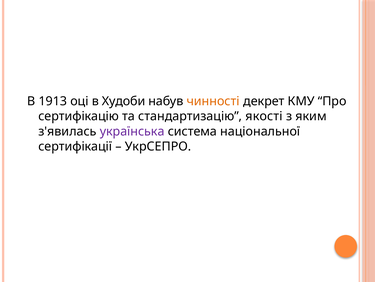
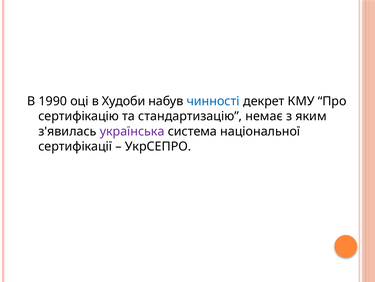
1913: 1913 -> 1990
чинності colour: orange -> blue
якості: якості -> немає
